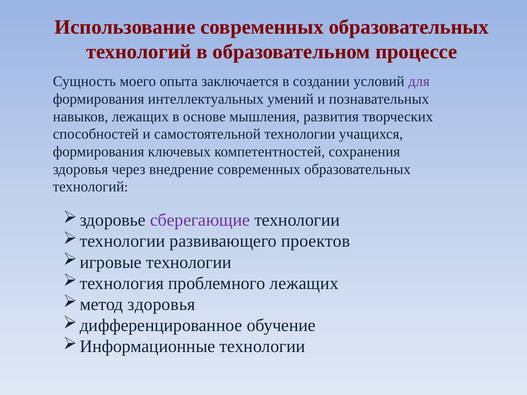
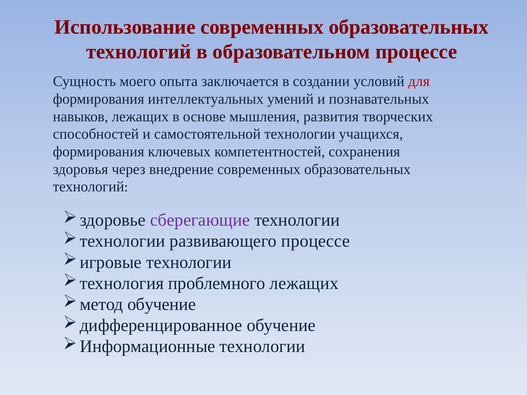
для colour: purple -> red
развивающего проектов: проектов -> процессе
здоровья at (161, 305): здоровья -> обучение
